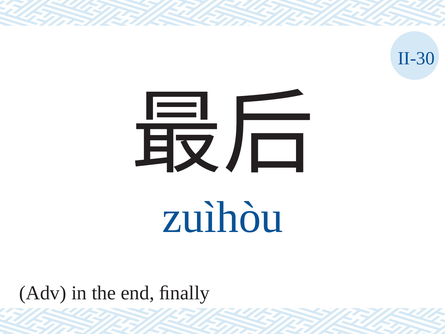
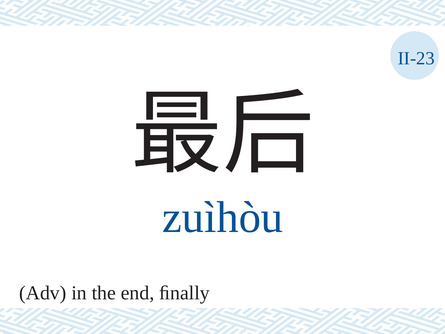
II-30: II-30 -> II-23
